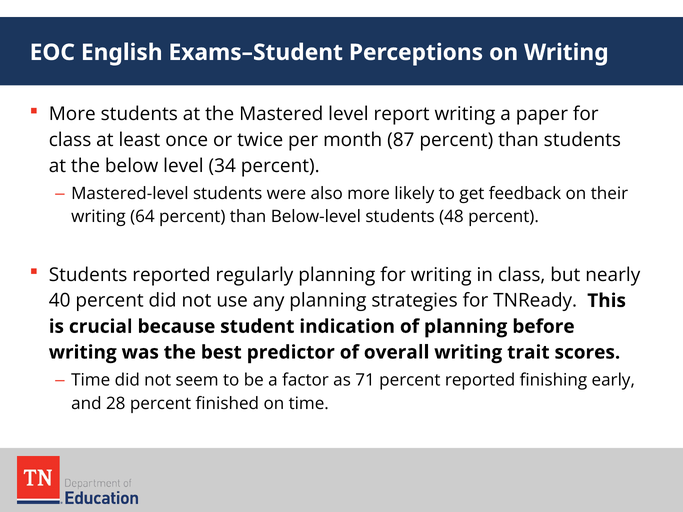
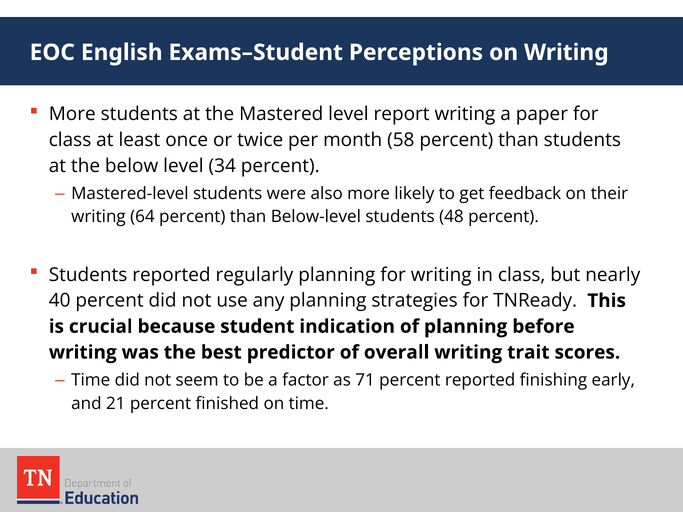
87: 87 -> 58
28: 28 -> 21
